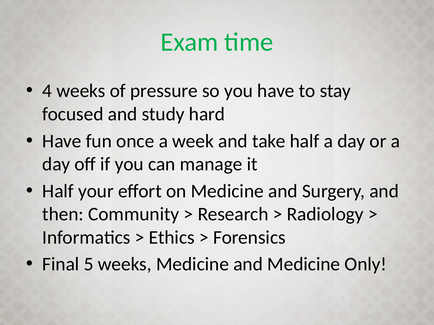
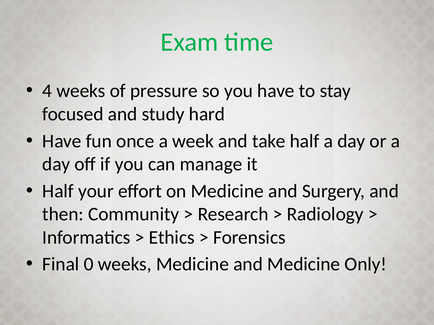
5: 5 -> 0
